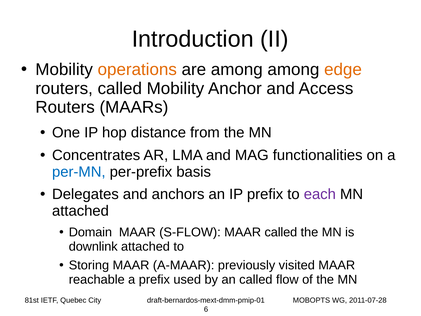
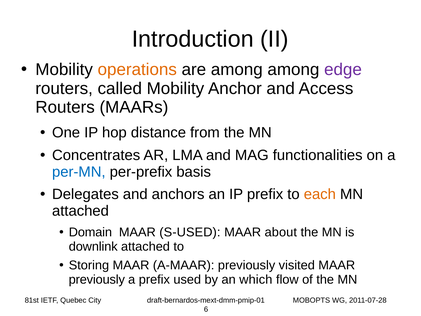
edge colour: orange -> purple
each colour: purple -> orange
S-FLOW: S-FLOW -> S-USED
MAAR called: called -> about
reachable at (97, 279): reachable -> previously
an called: called -> which
